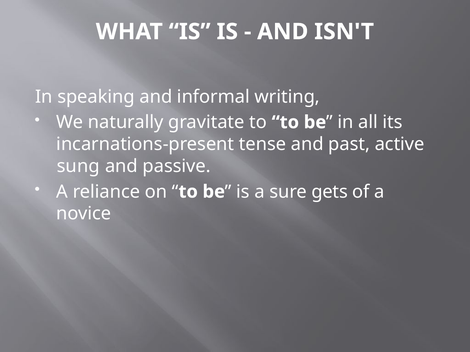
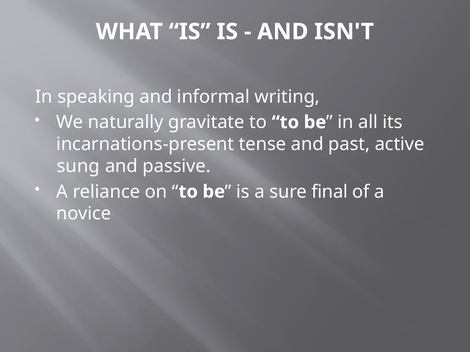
gets: gets -> final
